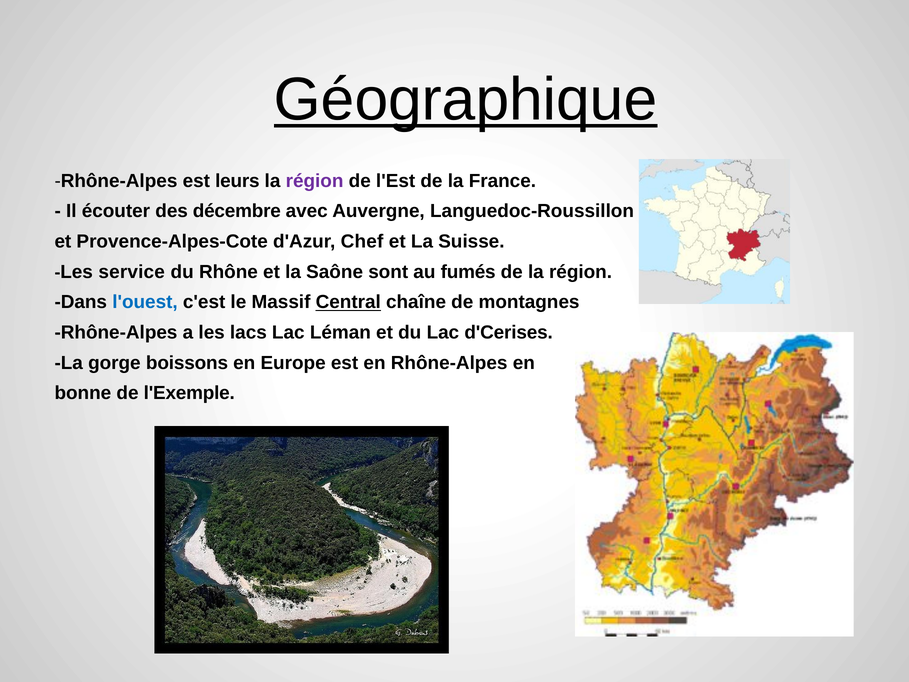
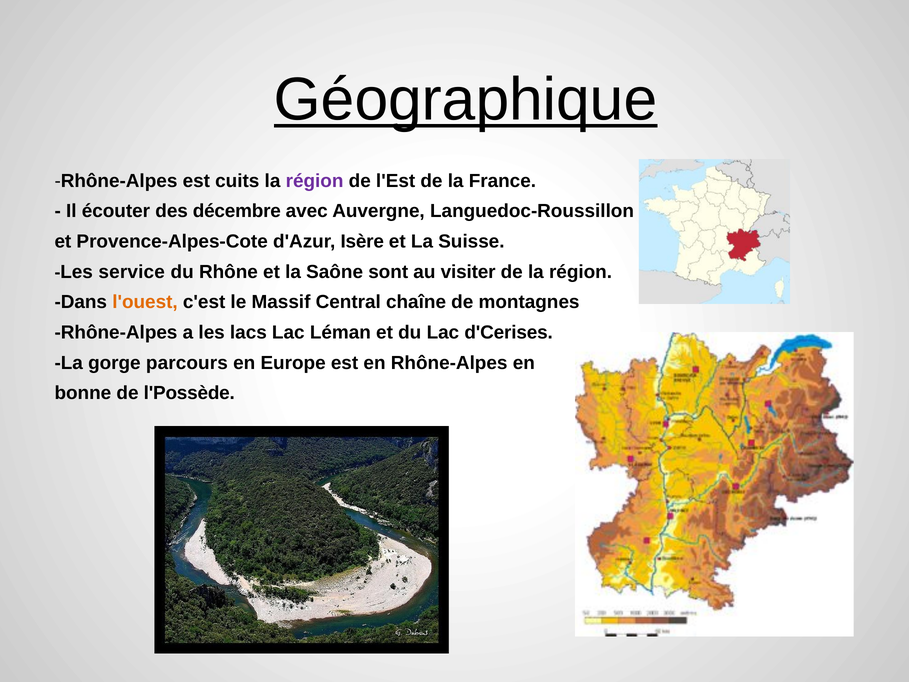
leurs: leurs -> cuits
Chef: Chef -> Isère
fumés: fumés -> visiter
l'ouest colour: blue -> orange
Central underline: present -> none
boissons: boissons -> parcours
l'Exemple: l'Exemple -> l'Possède
